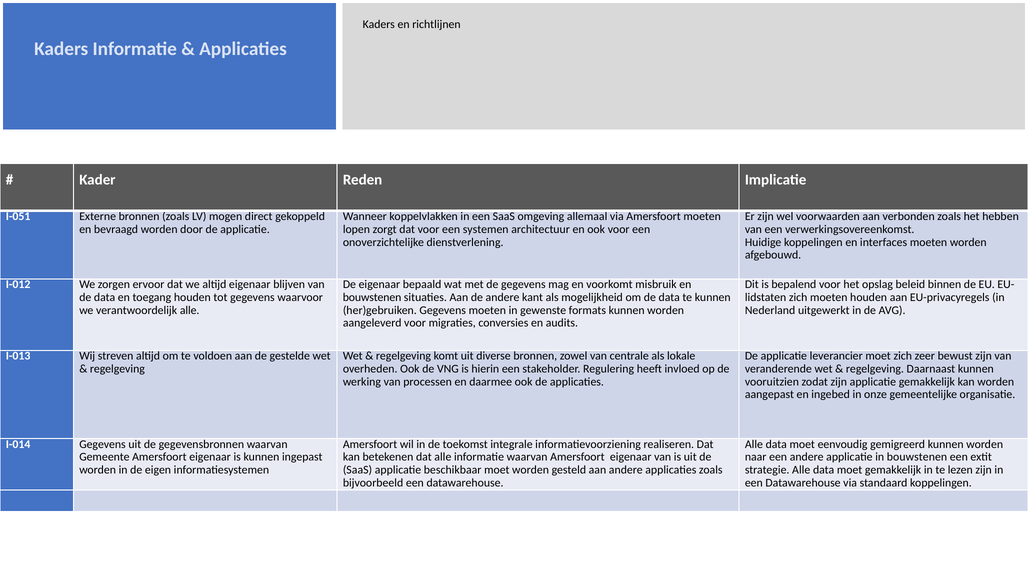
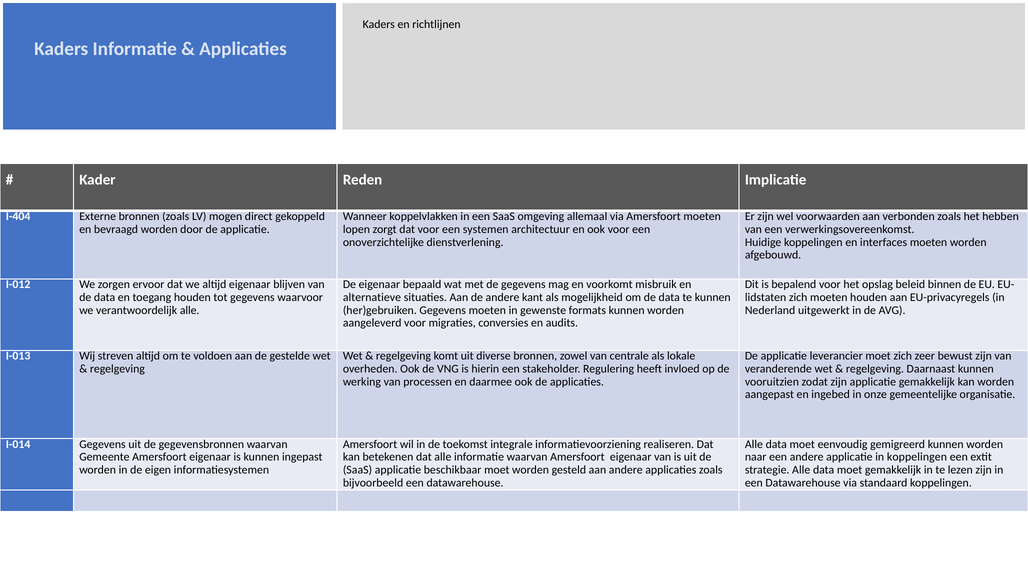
I-051: I-051 -> I-404
bouwstenen at (372, 298): bouwstenen -> alternatieve
in bouwstenen: bouwstenen -> koppelingen
